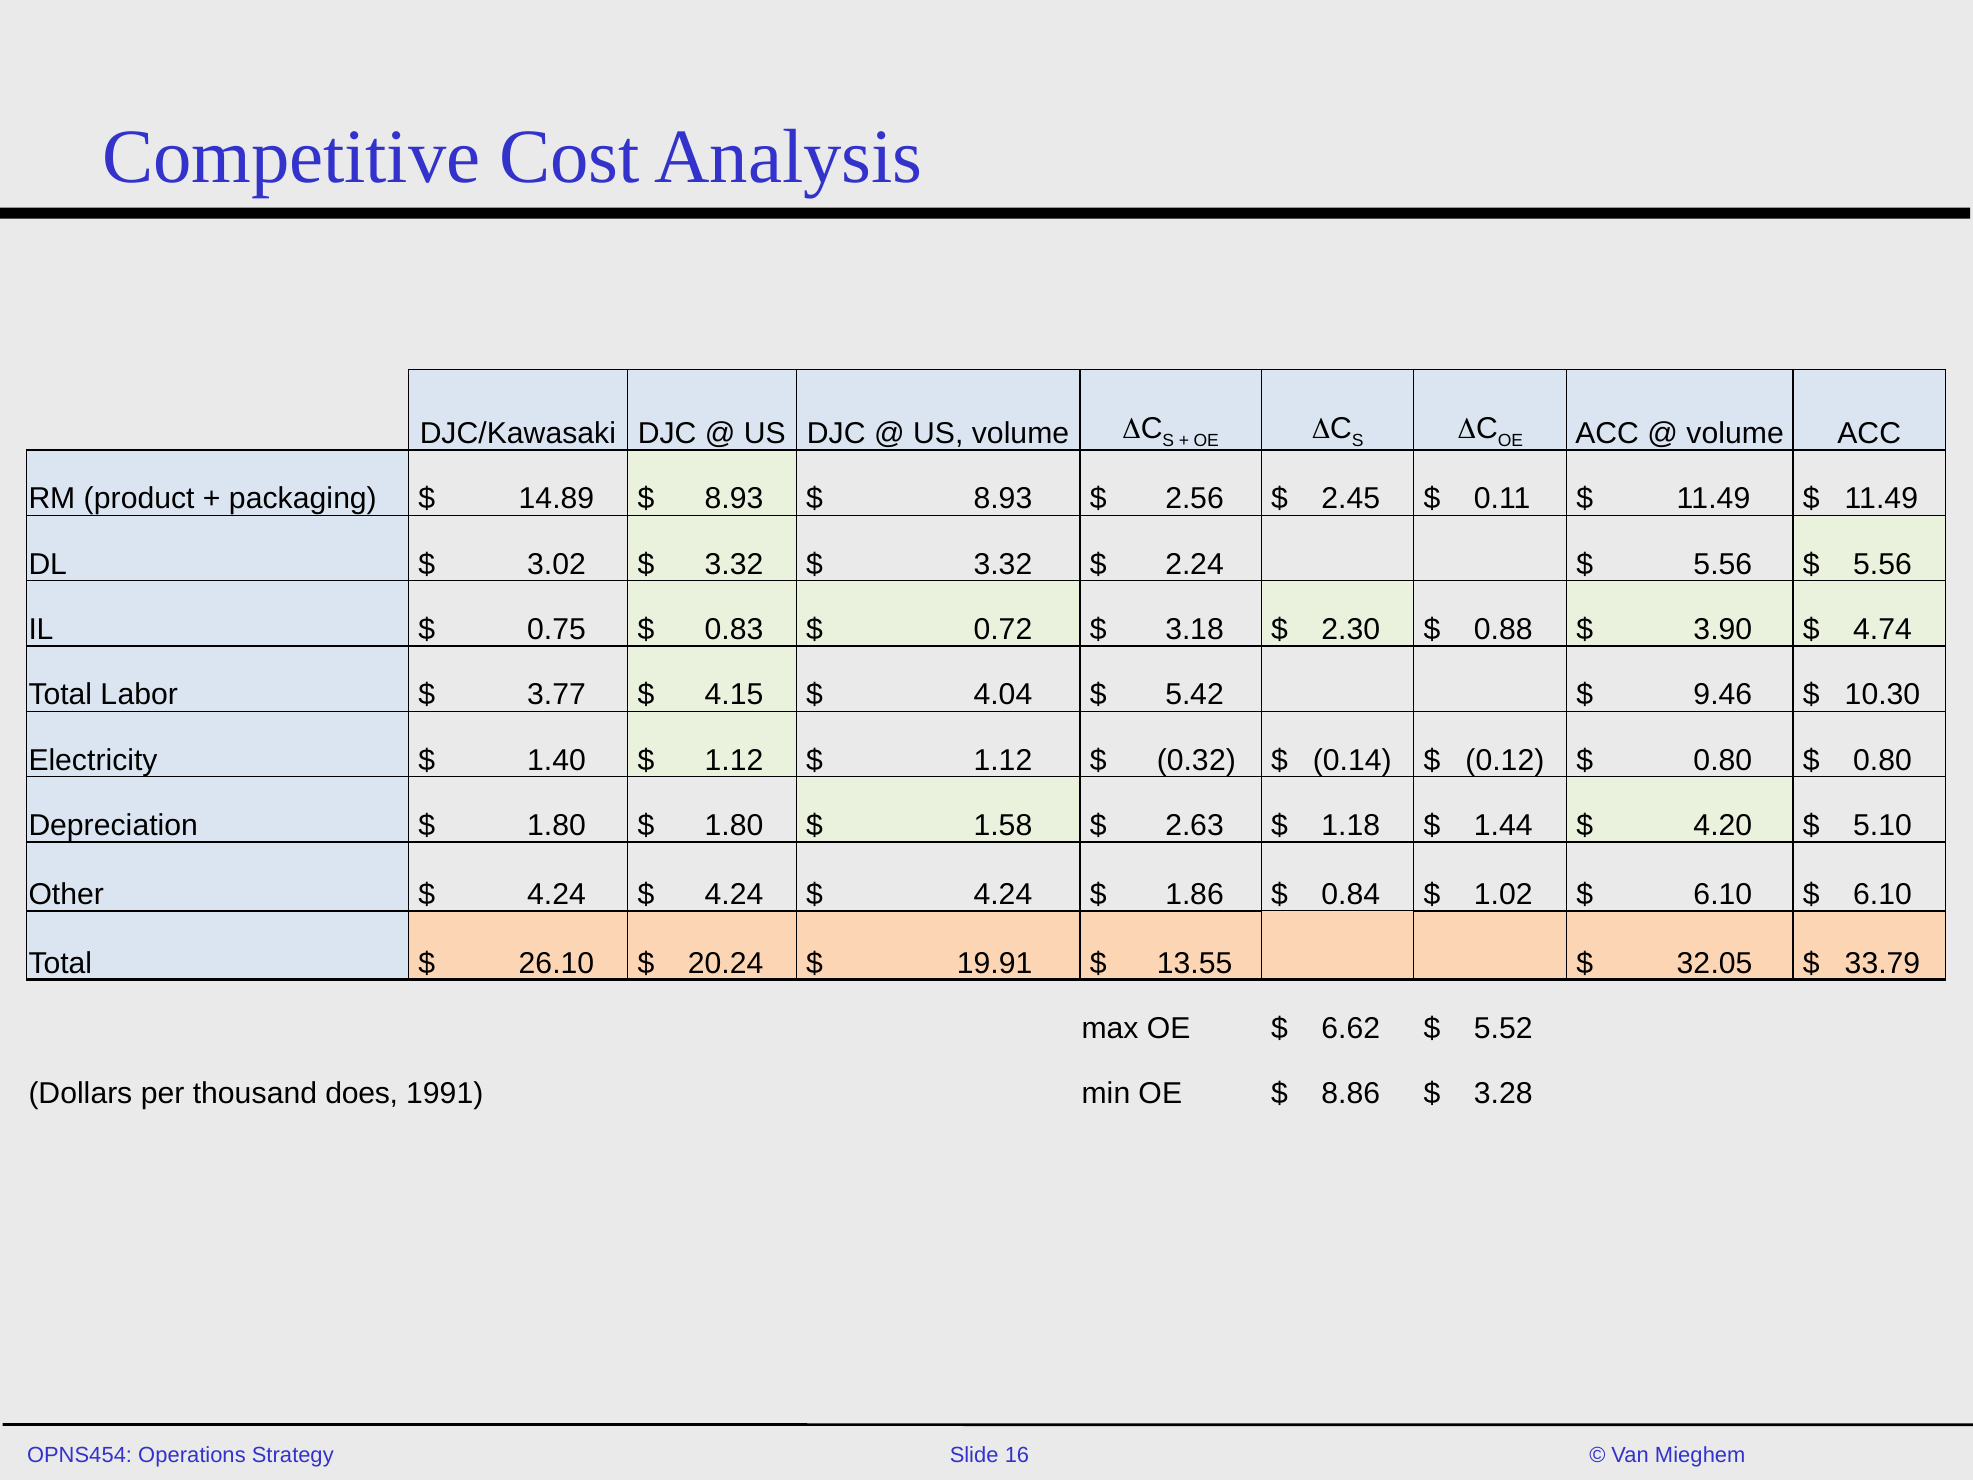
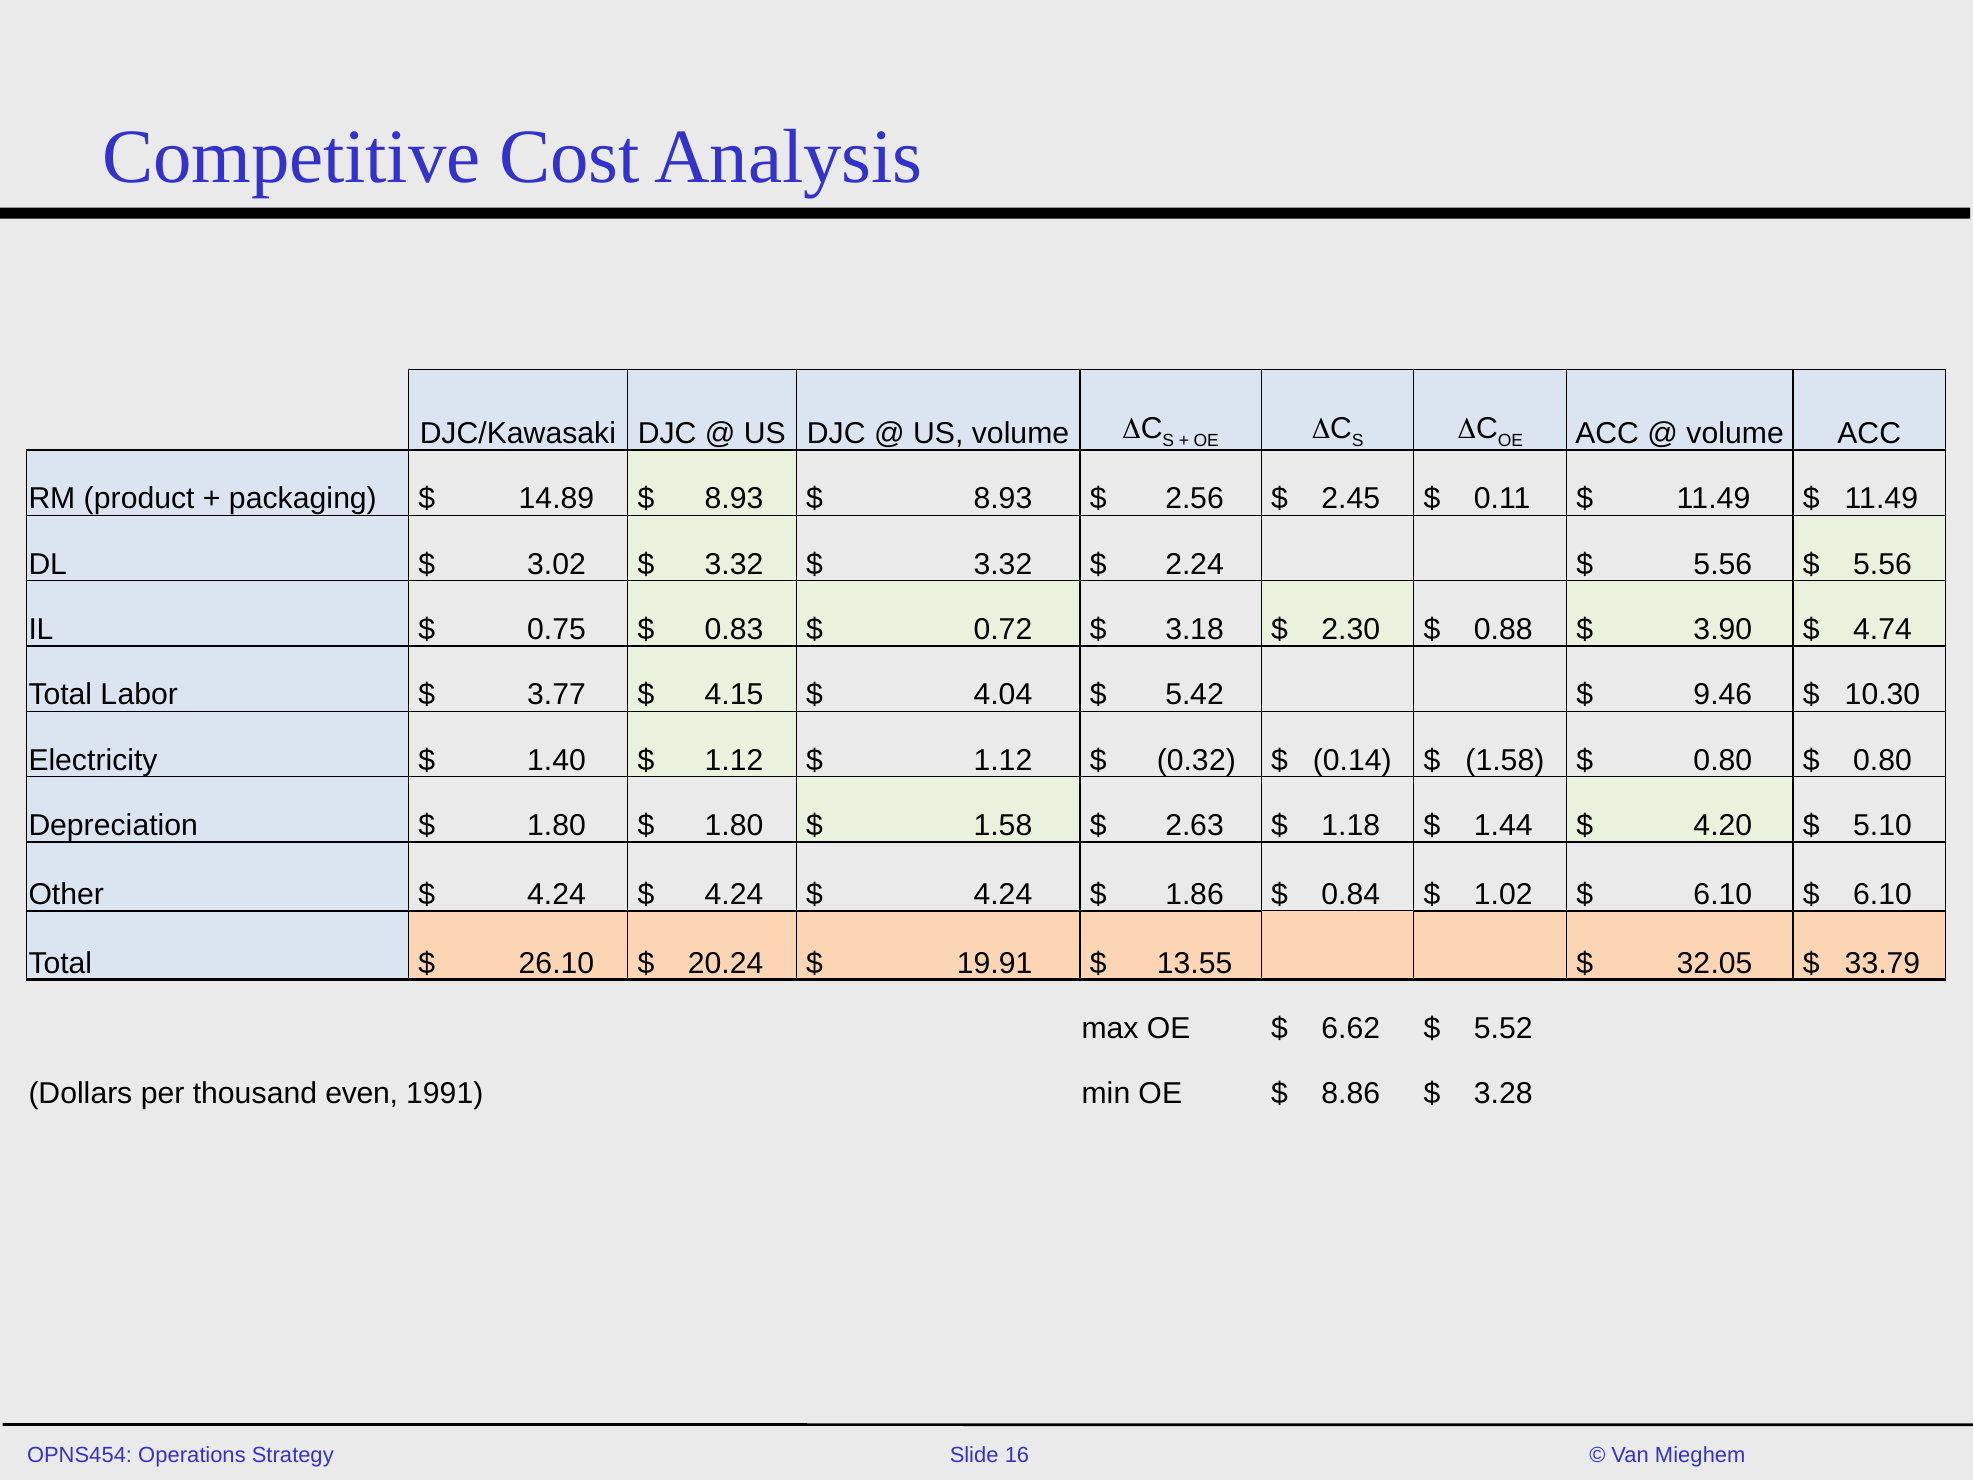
0.12 at (1505, 760): 0.12 -> 1.58
does: does -> even
